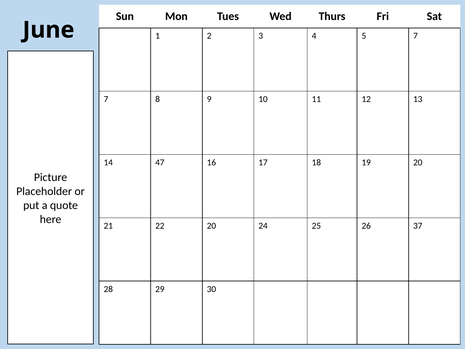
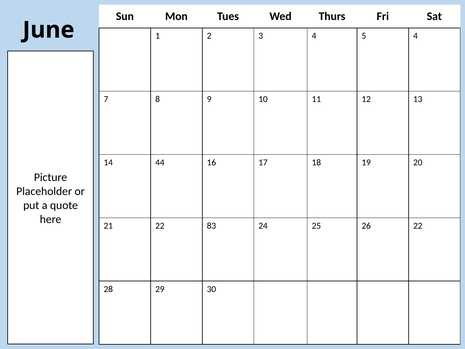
5 7: 7 -> 4
47: 47 -> 44
22 20: 20 -> 83
26 37: 37 -> 22
